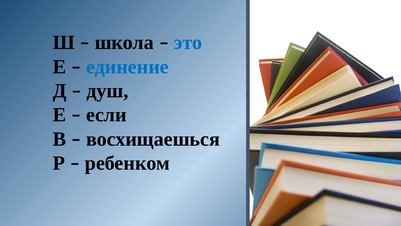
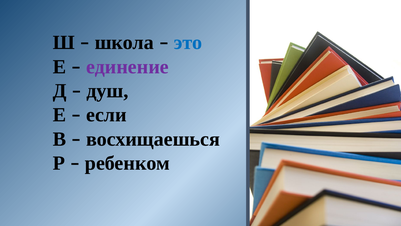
единение colour: blue -> purple
